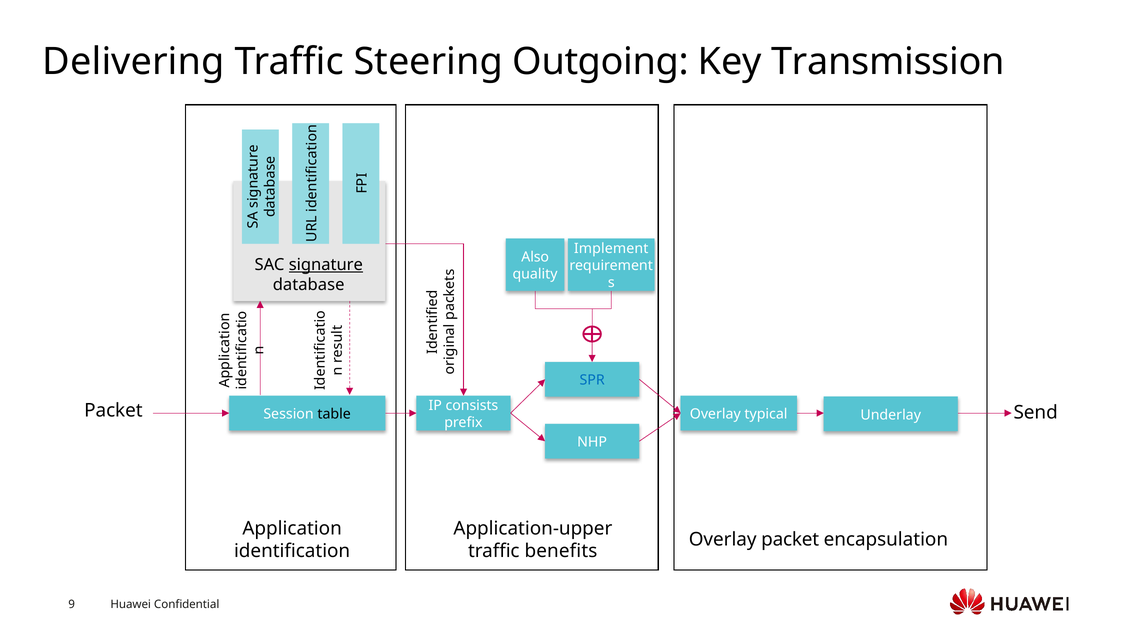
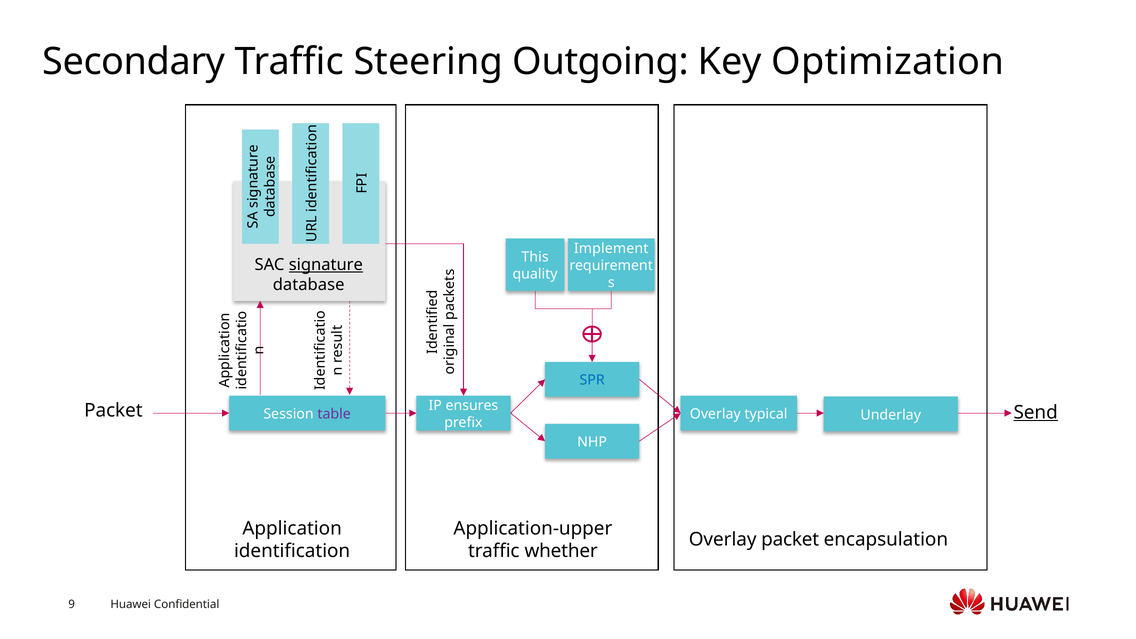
Delivering: Delivering -> Secondary
Transmission: Transmission -> Optimization
Also: Also -> This
consists: consists -> ensures
Send underline: none -> present
table colour: black -> purple
benefits: benefits -> whether
